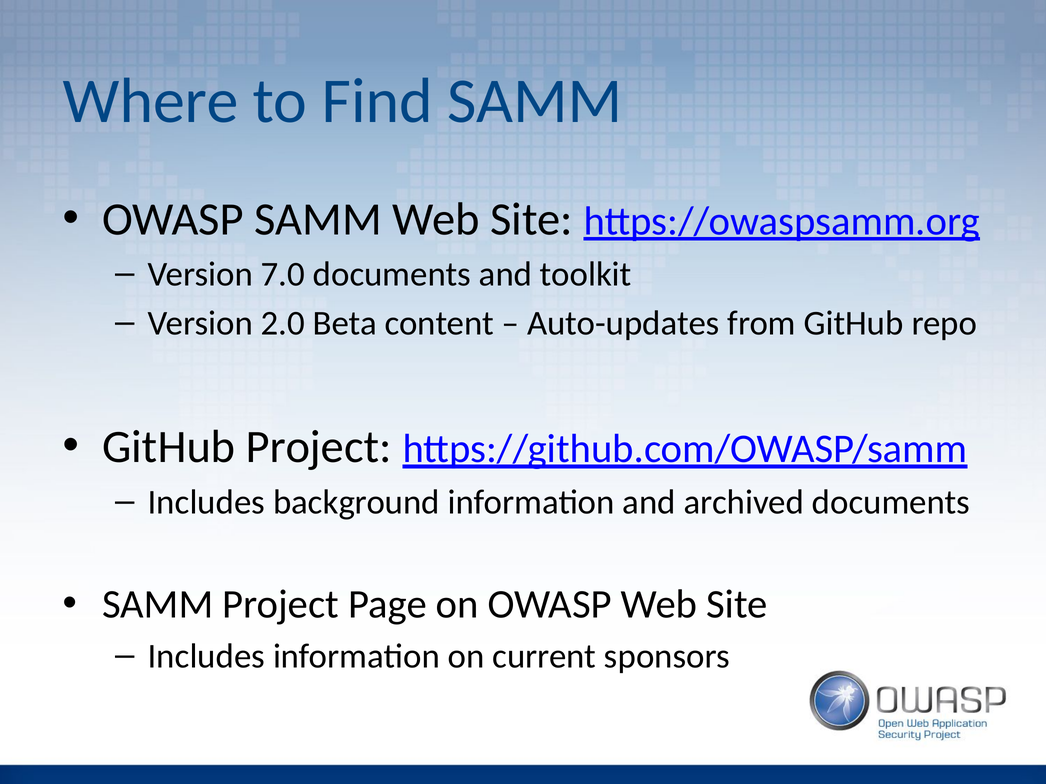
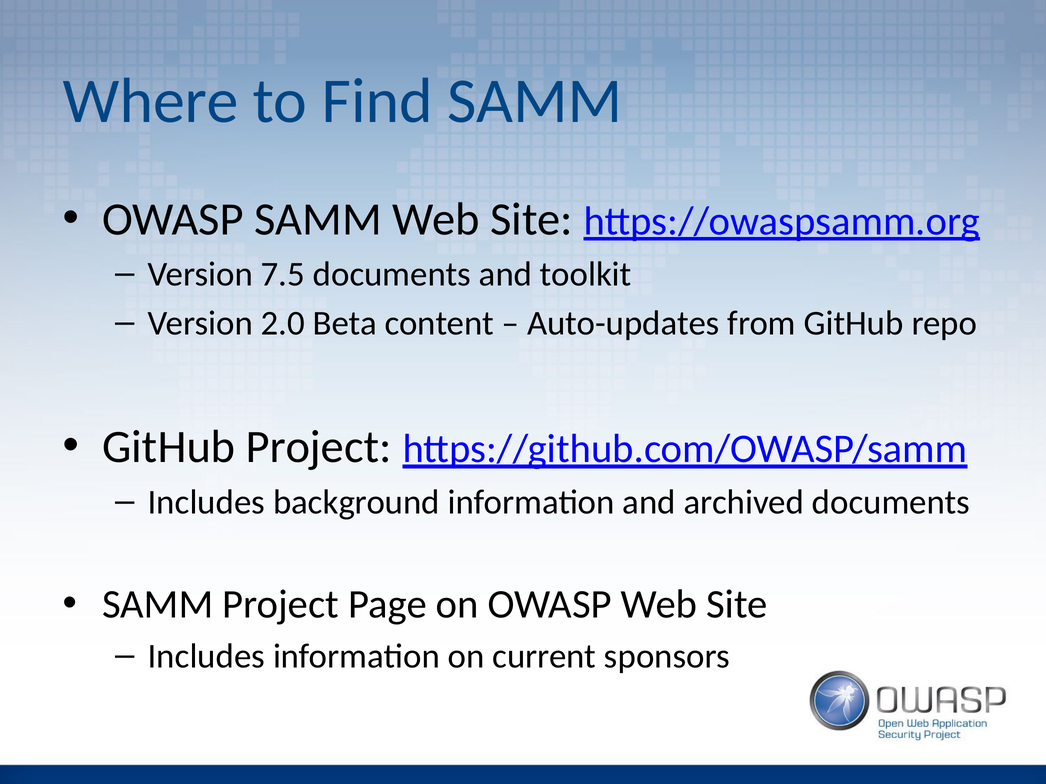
7.0: 7.0 -> 7.5
